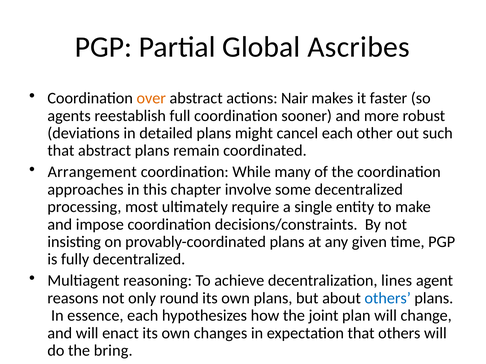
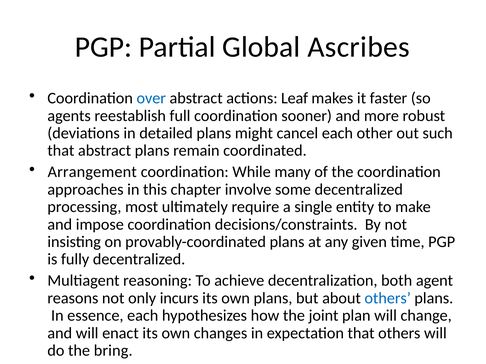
over colour: orange -> blue
Nair: Nair -> Leaf
lines: lines -> both
round: round -> incurs
